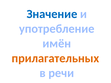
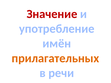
Значение colour: blue -> red
